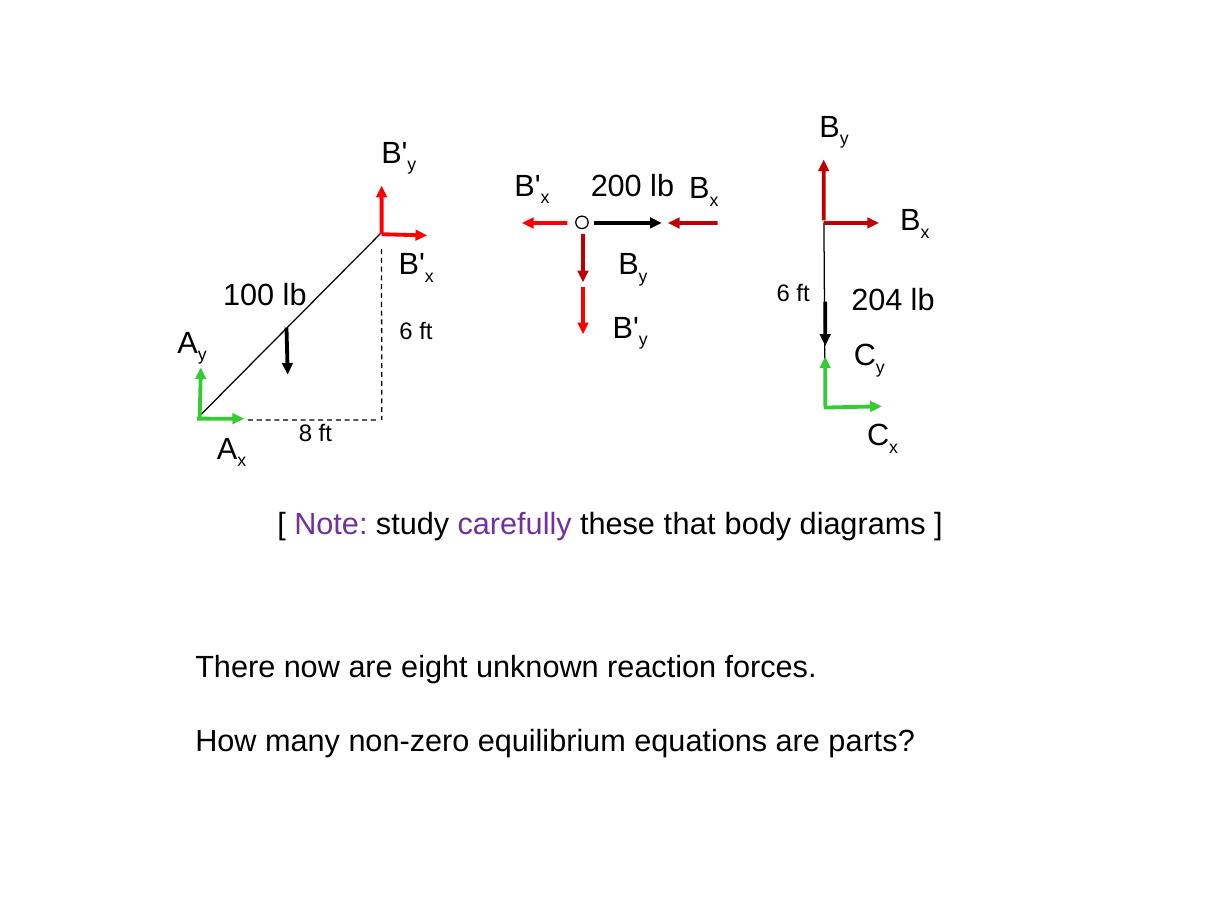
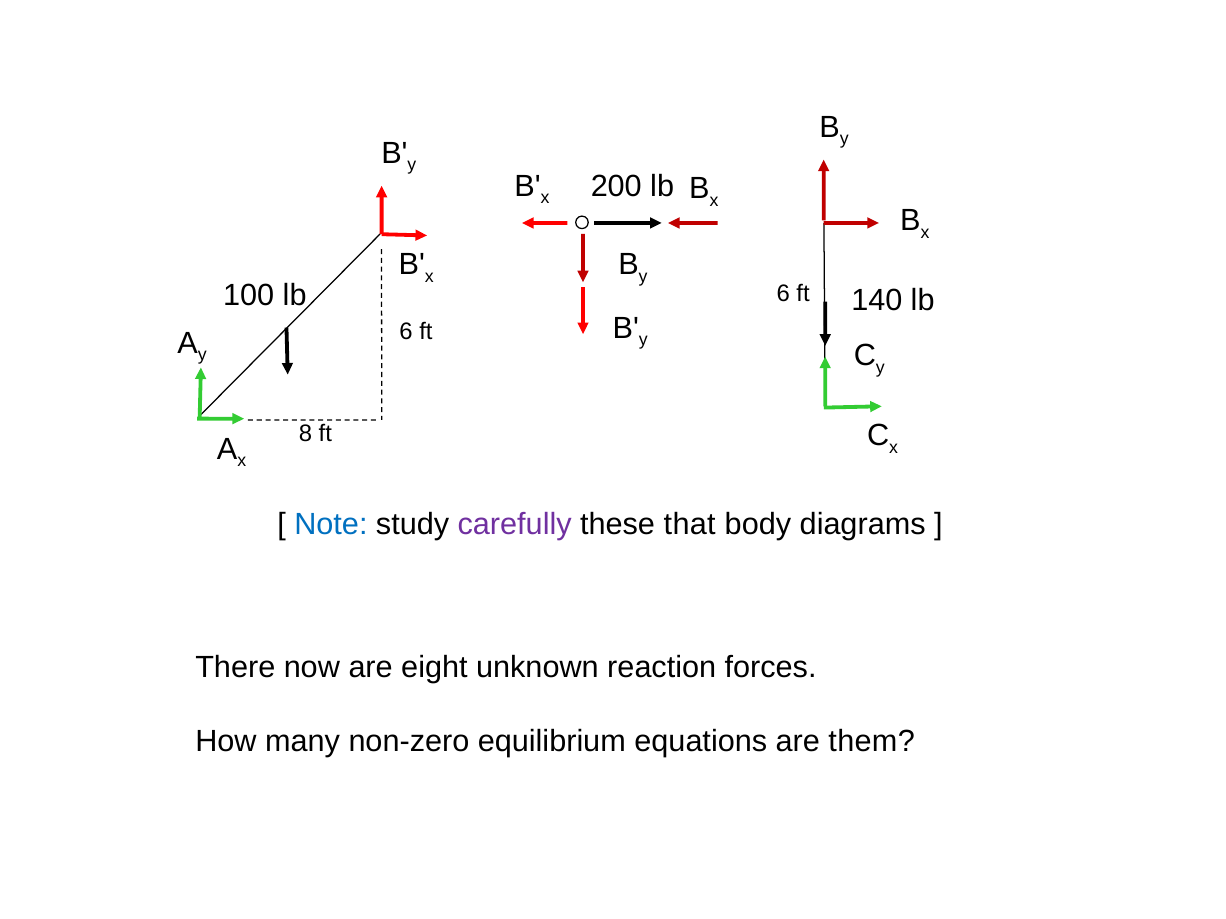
204: 204 -> 140
Note colour: purple -> blue
parts: parts -> them
